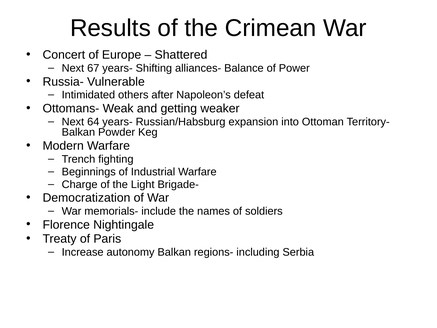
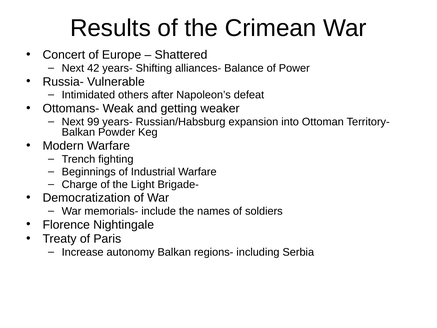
67: 67 -> 42
64: 64 -> 99
